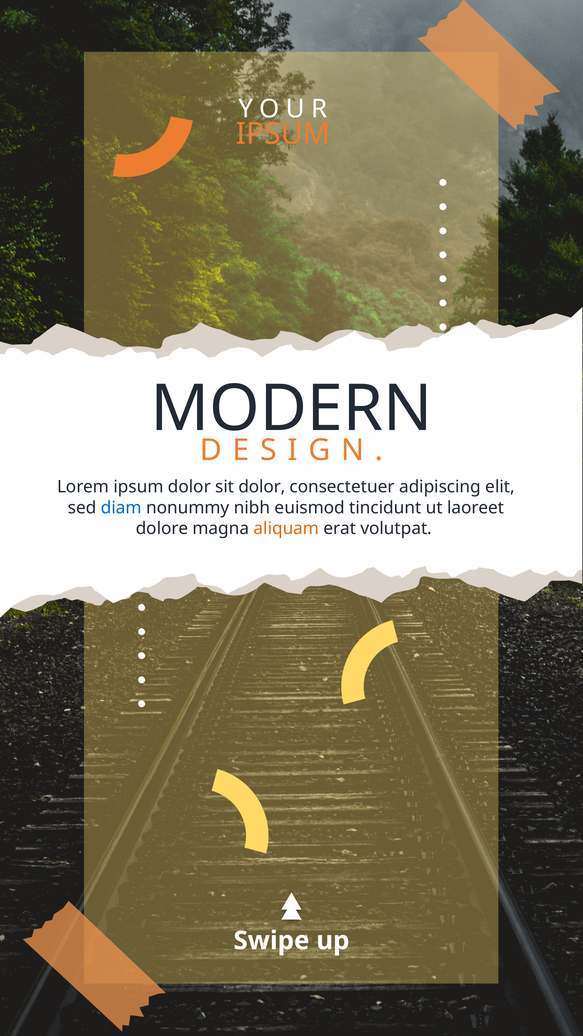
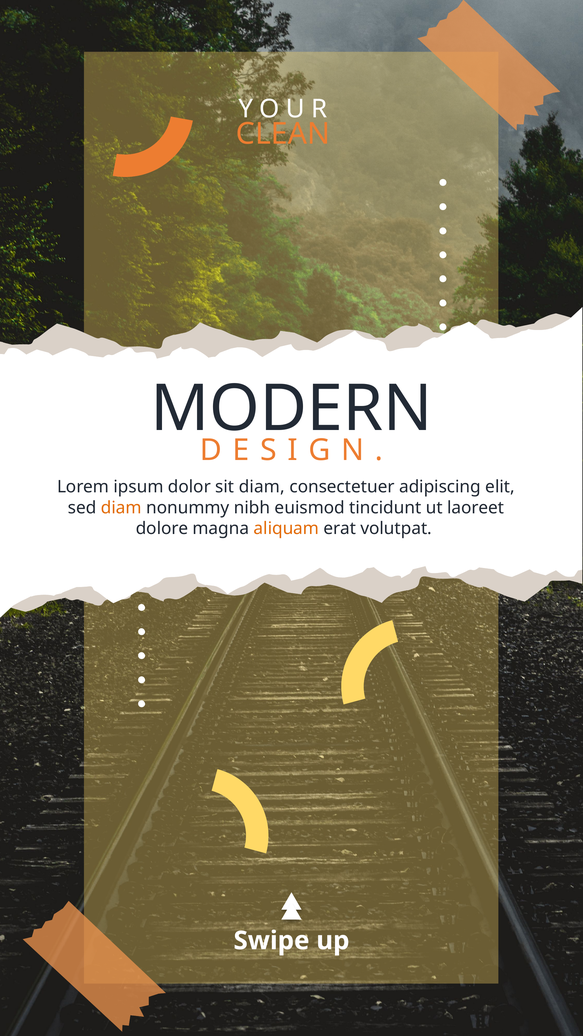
IPSUM at (283, 134): IPSUM -> CLEAN
sit dolor: dolor -> diam
diam at (121, 508) colour: blue -> orange
